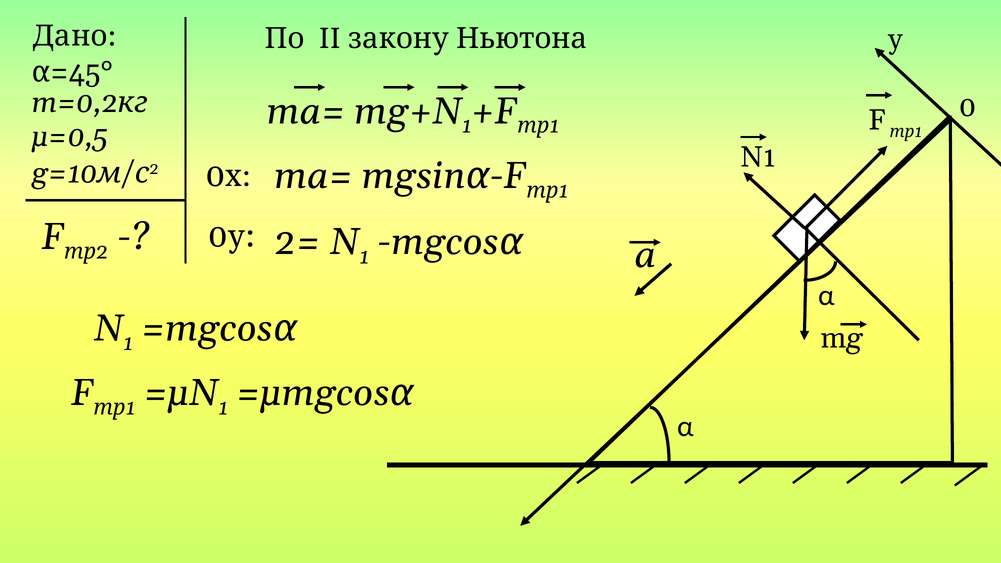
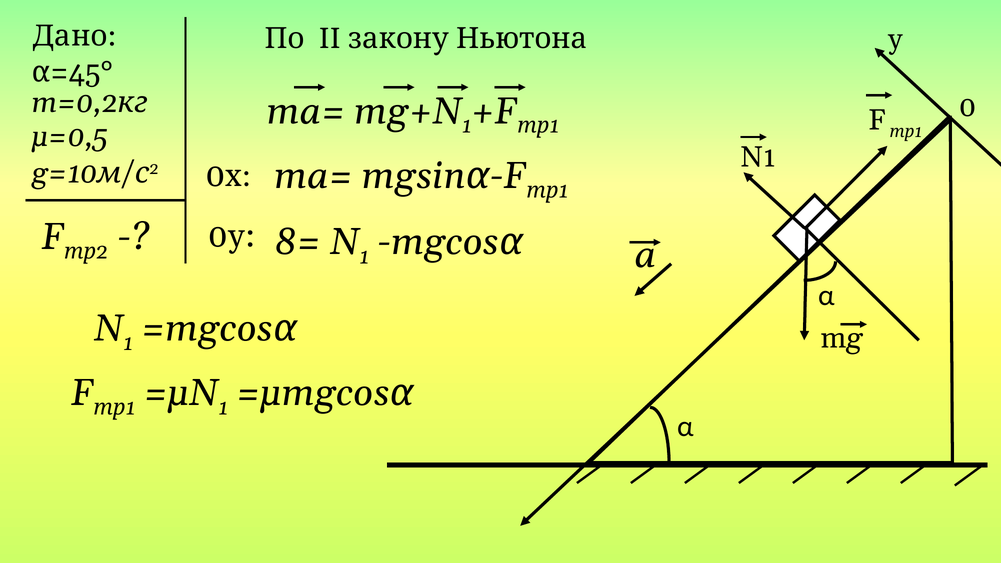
2=: 2= -> 8=
